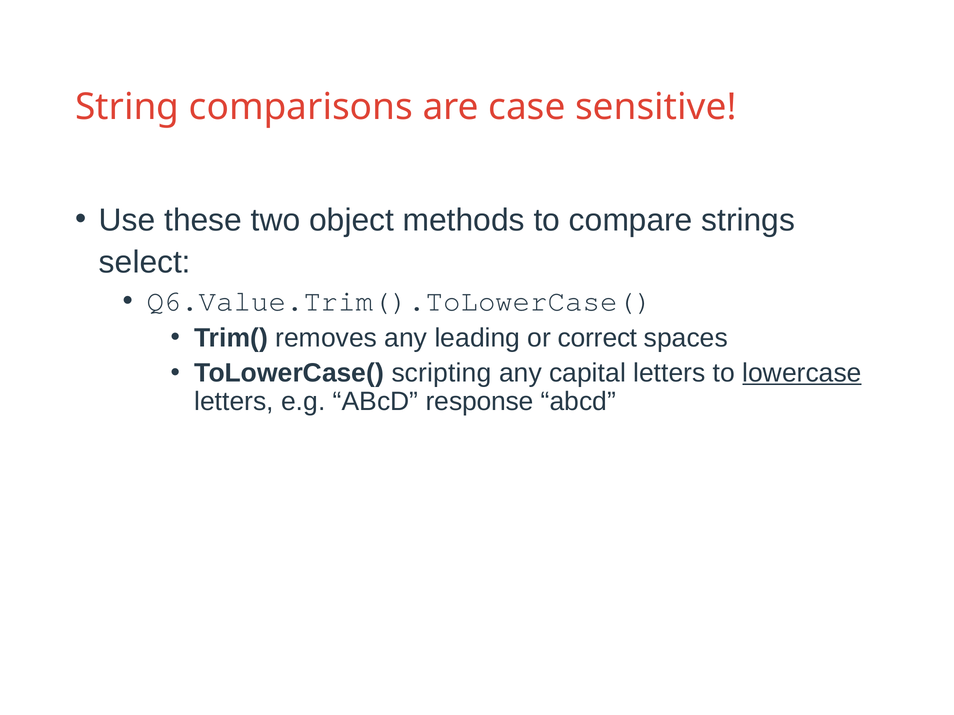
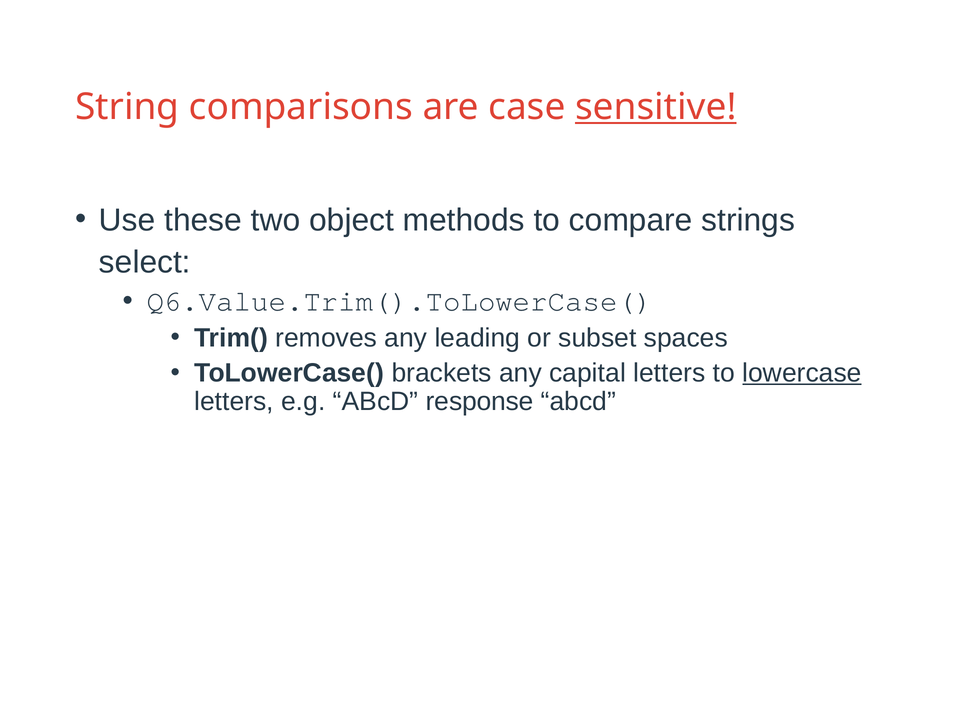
sensitive underline: none -> present
correct: correct -> subset
scripting: scripting -> brackets
